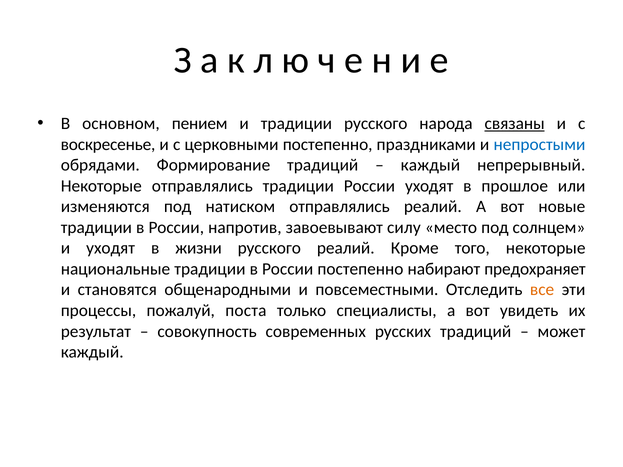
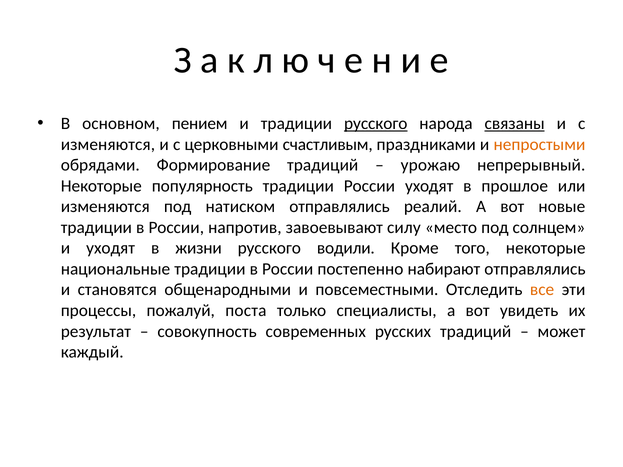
русского at (376, 124) underline: none -> present
воскресенье at (108, 145): воскресенье -> изменяются
церковными постепенно: постепенно -> счастливым
непростыми colour: blue -> orange
каждый at (430, 165): каждый -> урожаю
Некоторые отправлялись: отправлялись -> популярность
русского реалий: реалий -> водили
набирают предохраняет: предохраняет -> отправлялись
